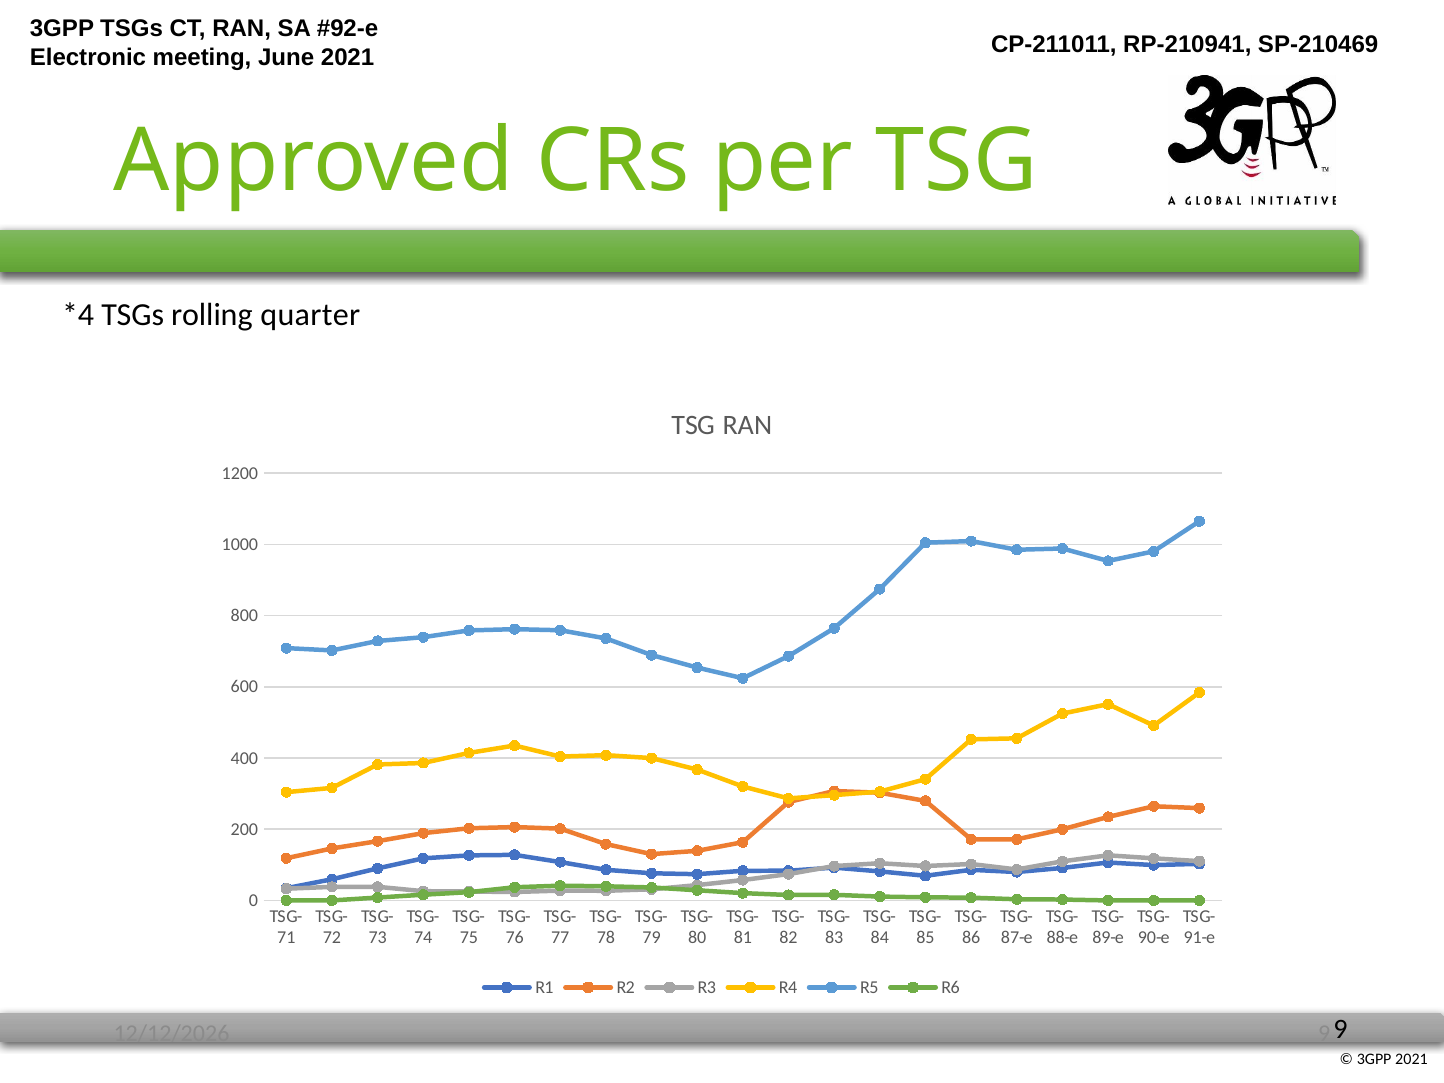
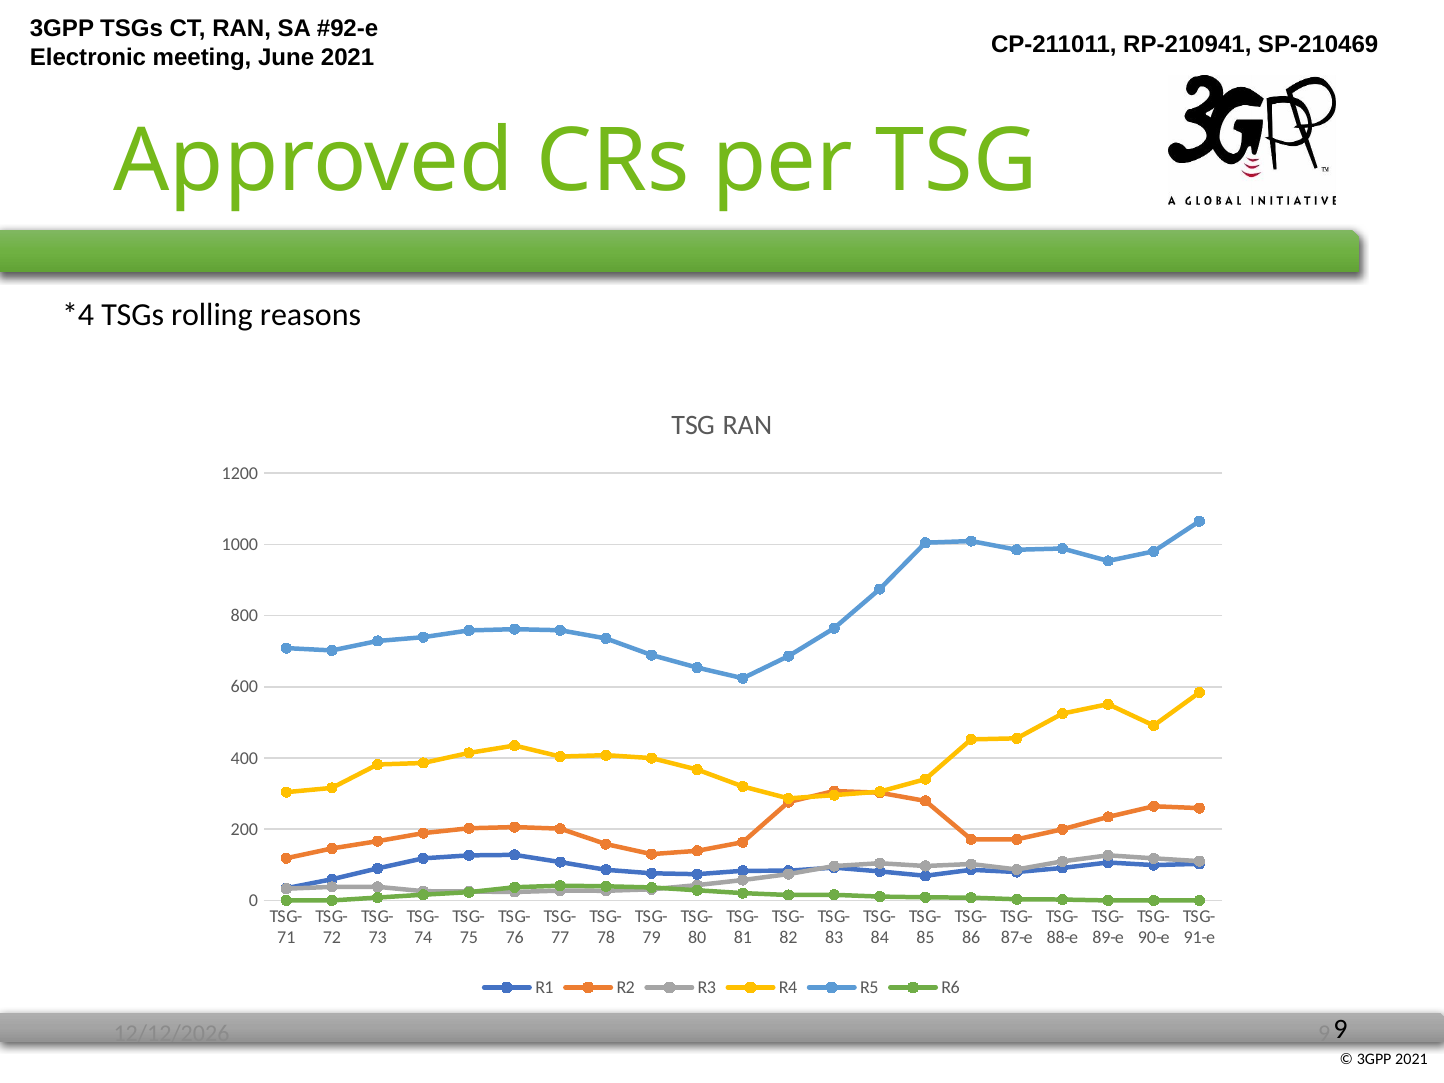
quarter: quarter -> reasons
